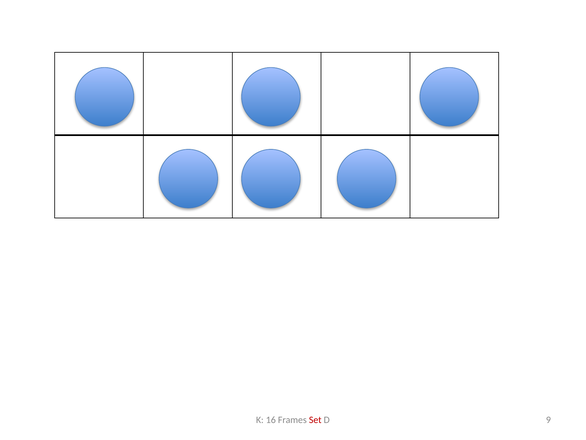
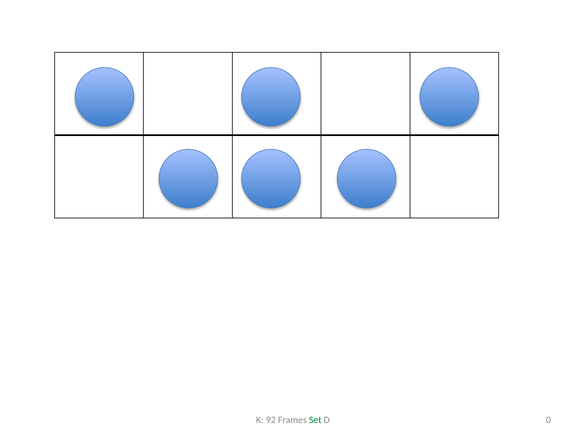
16: 16 -> 92
Set colour: red -> green
9: 9 -> 0
